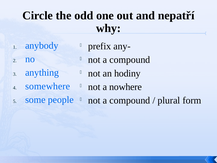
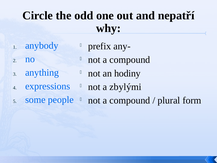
nowhere: nowhere -> zbylými
somewhere: somewhere -> expressions
